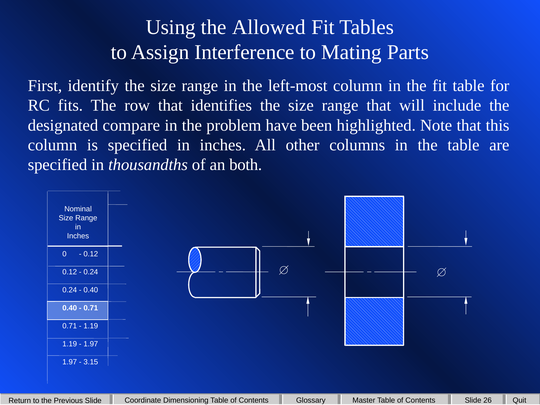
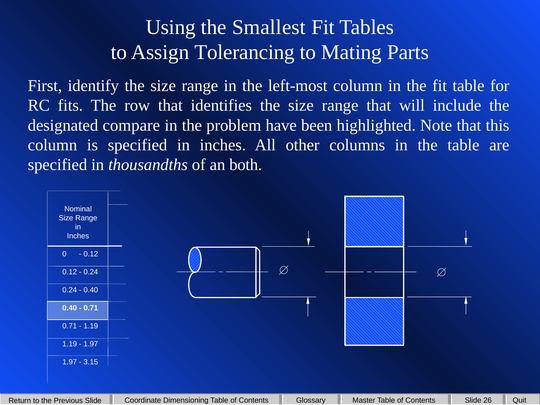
Allowed: Allowed -> Smallest
Interference: Interference -> Tolerancing
